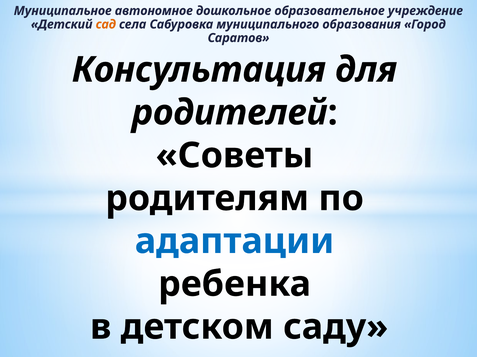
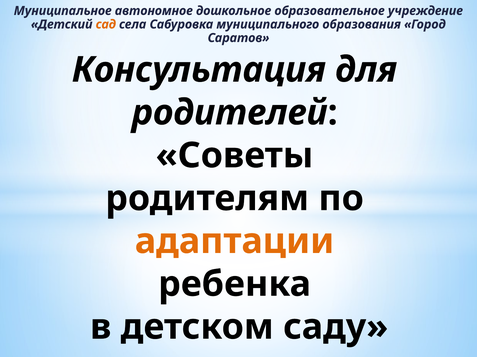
адаптации colour: blue -> orange
